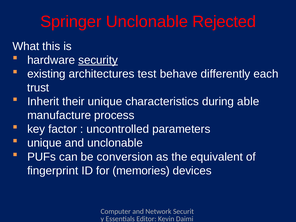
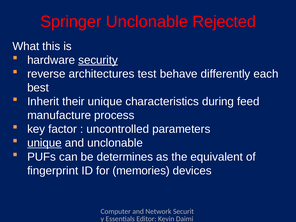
existing: existing -> reverse
trust: trust -> best
able: able -> feed
unique at (44, 143) underline: none -> present
conversion: conversion -> determines
